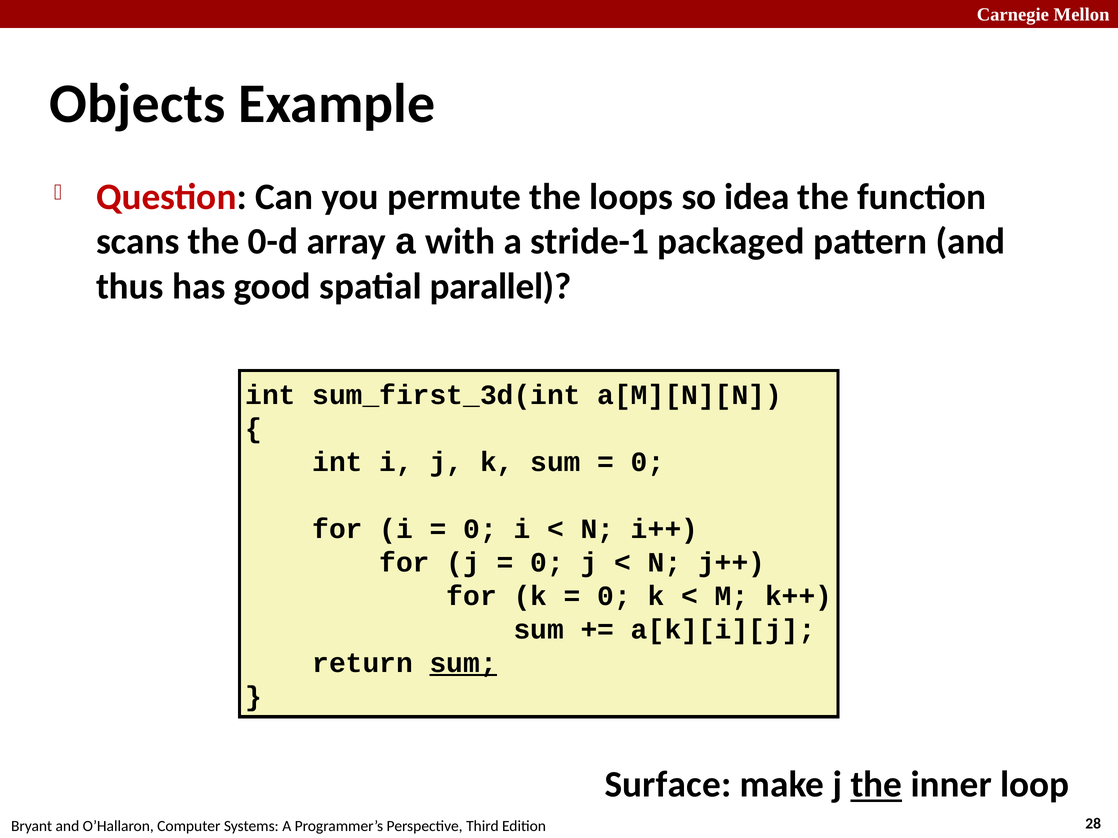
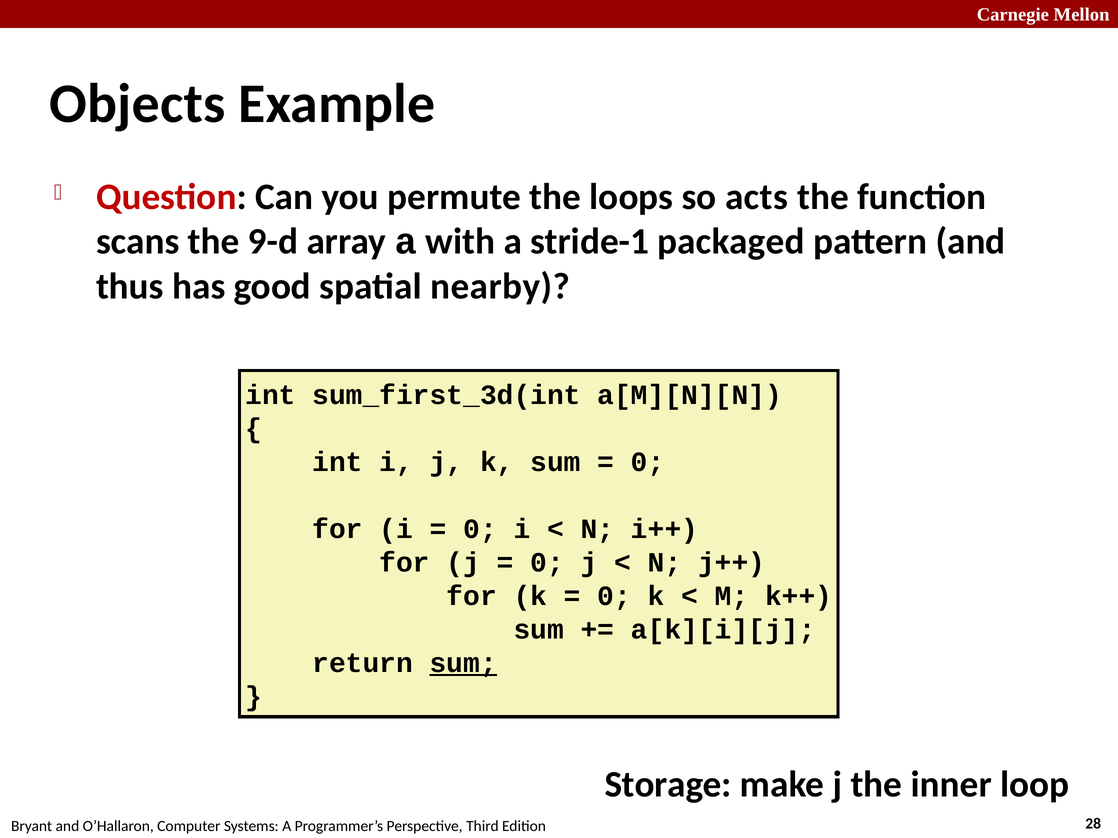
idea: idea -> acts
0-d: 0-d -> 9-d
parallel: parallel -> nearby
Surface: Surface -> Storage
the at (876, 785) underline: present -> none
